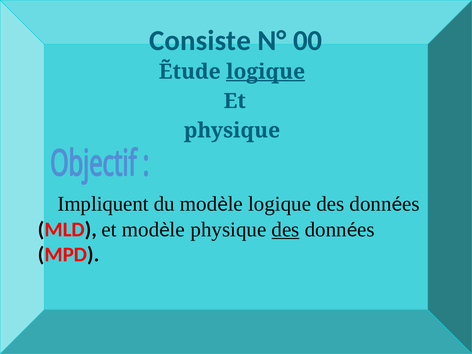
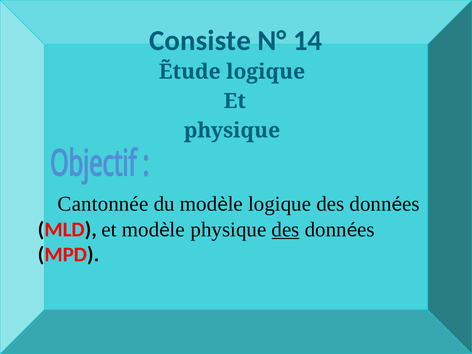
00: 00 -> 14
logique at (266, 72) underline: present -> none
Impliquent: Impliquent -> Cantonnée
